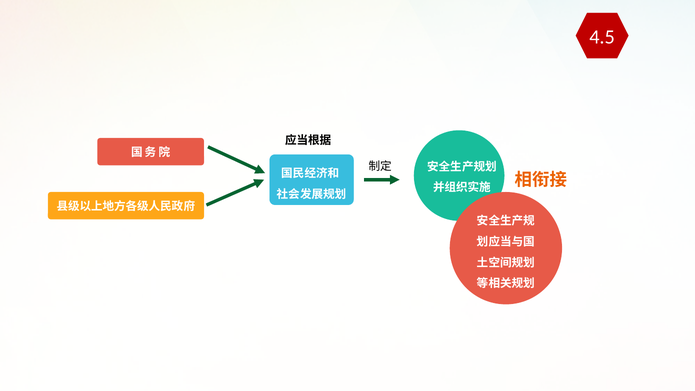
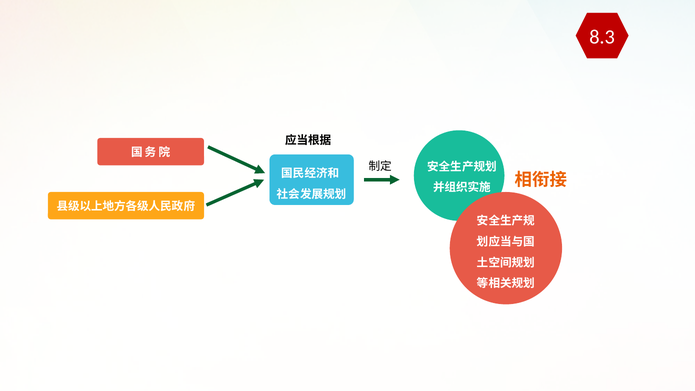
4.5: 4.5 -> 8.3
